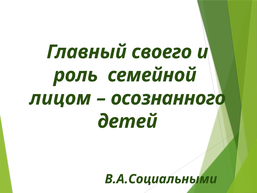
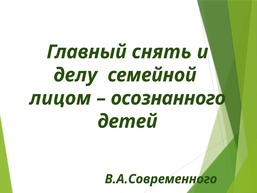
своего: своего -> снять
роль: роль -> делу
В.А.Социальными: В.А.Социальными -> В.А.Современного
